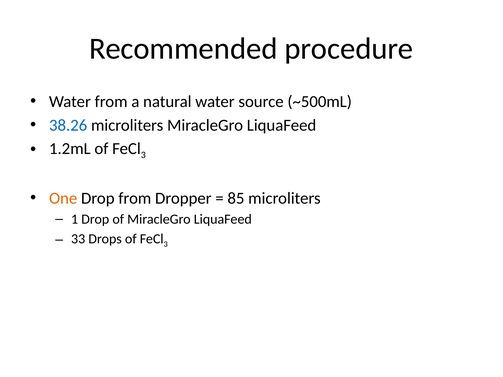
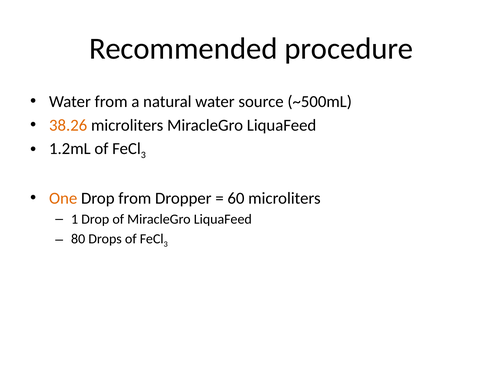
38.26 colour: blue -> orange
85: 85 -> 60
33: 33 -> 80
